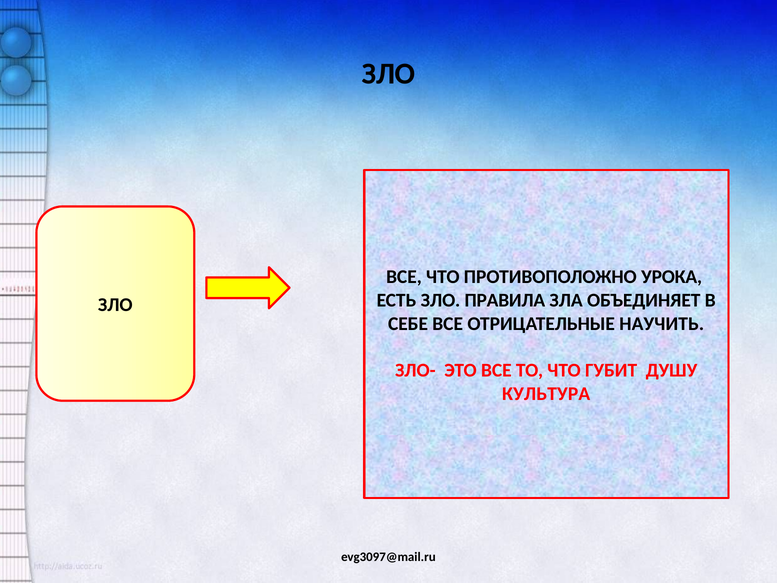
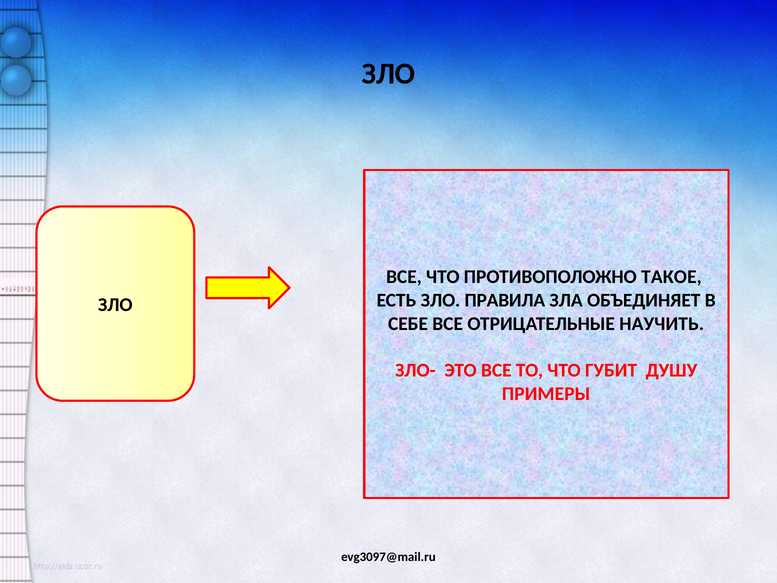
УРОКА: УРОКА -> ТАКОЕ
КУЛЬТУРА: КУЛЬТУРА -> ПРИМЕРЫ
